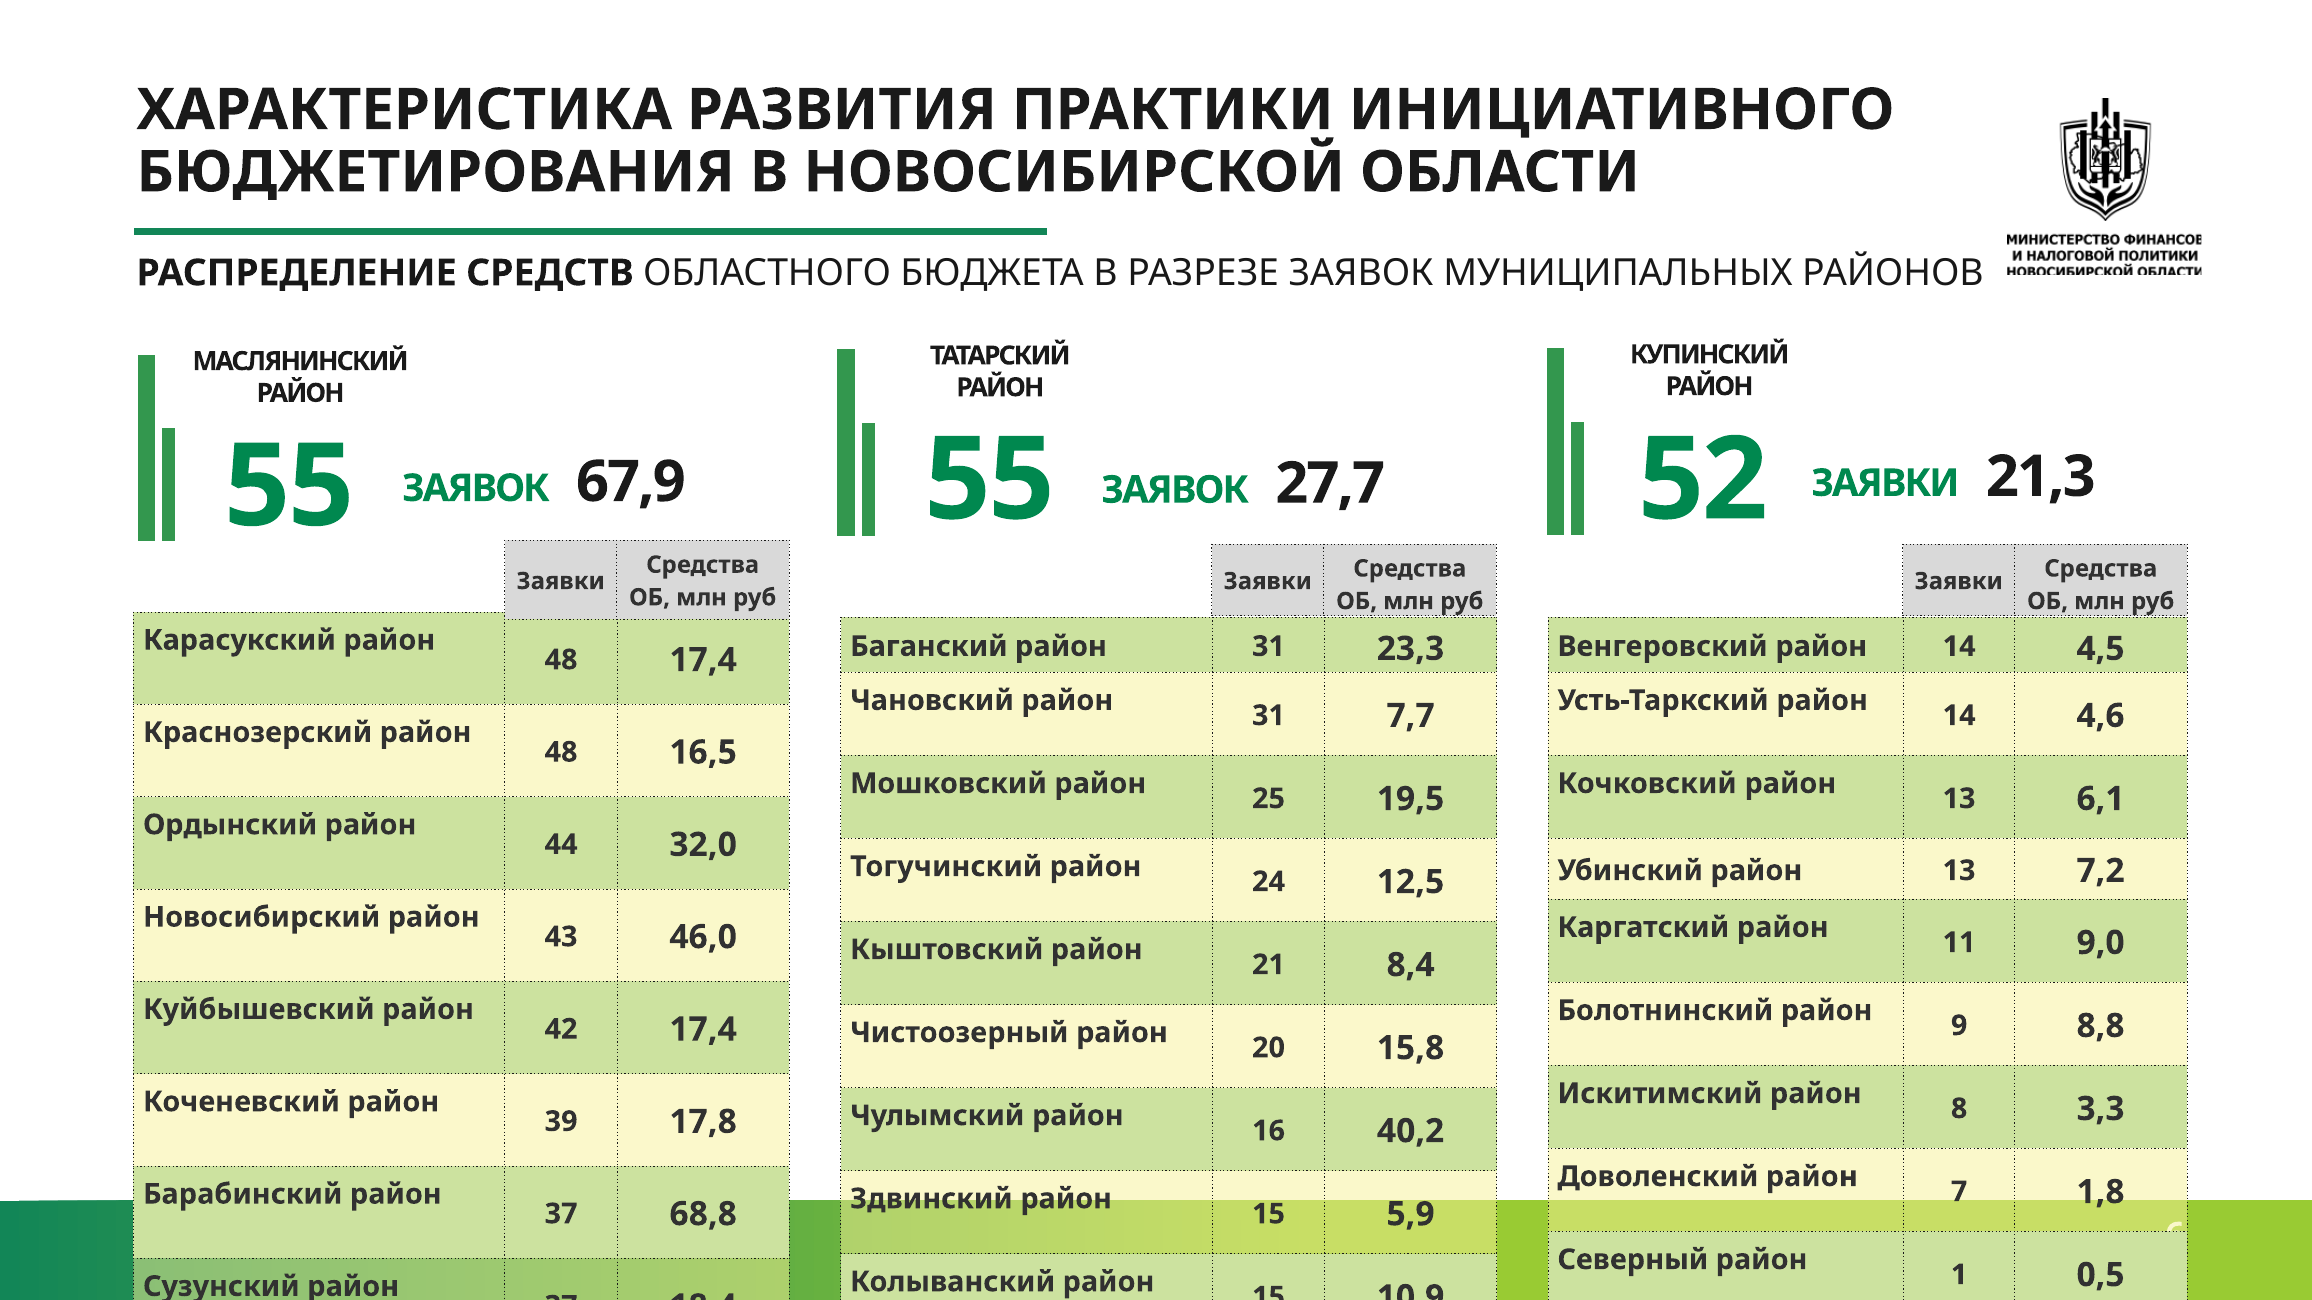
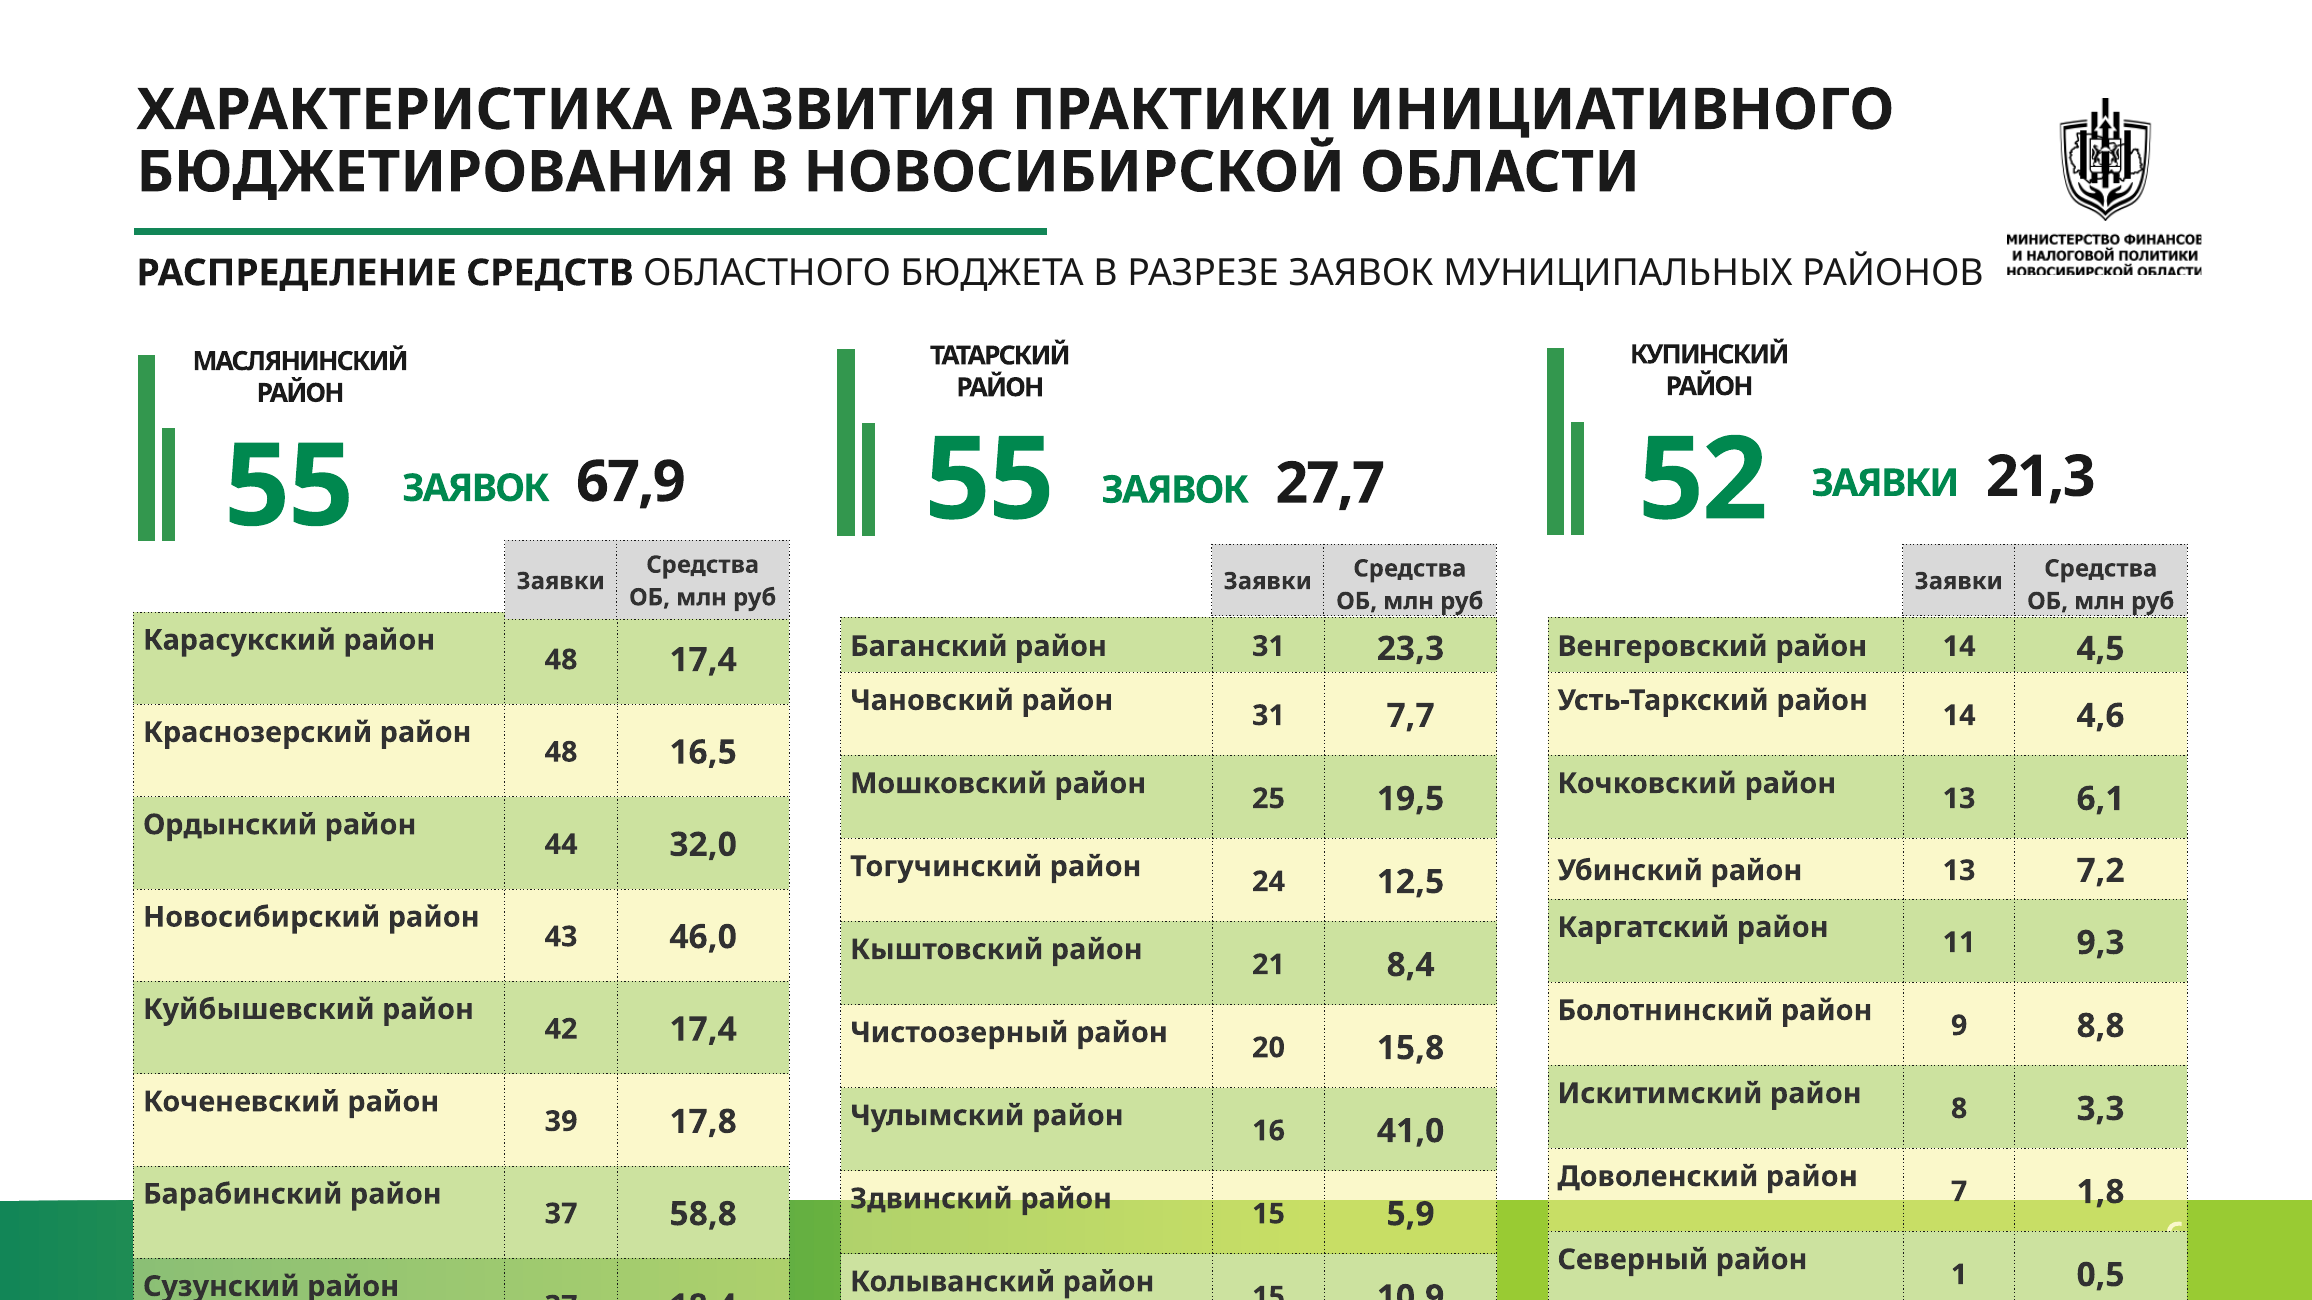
9,0: 9,0 -> 9,3
40,2: 40,2 -> 41,0
68,8: 68,8 -> 58,8
